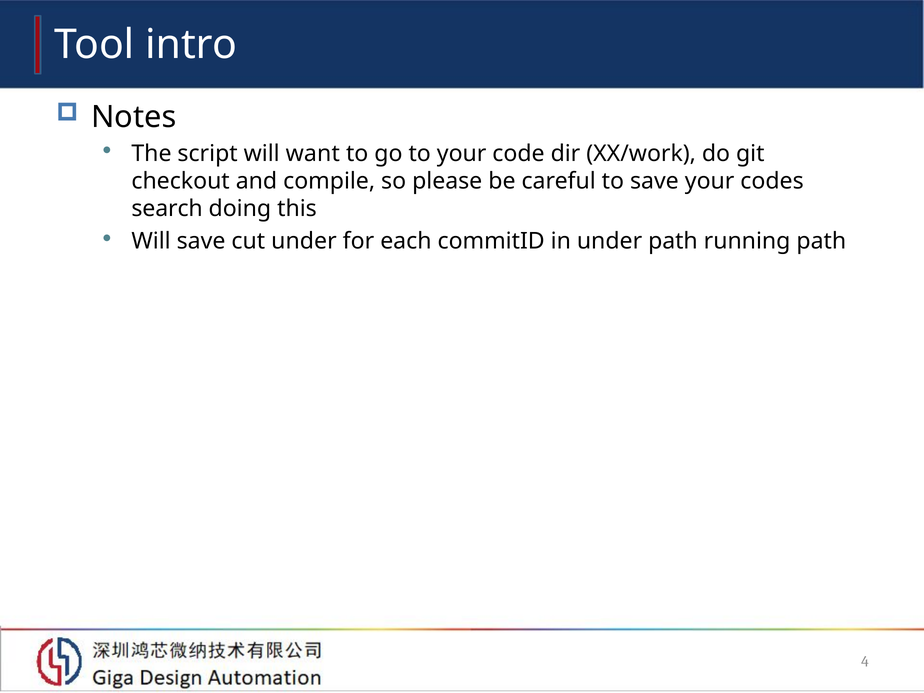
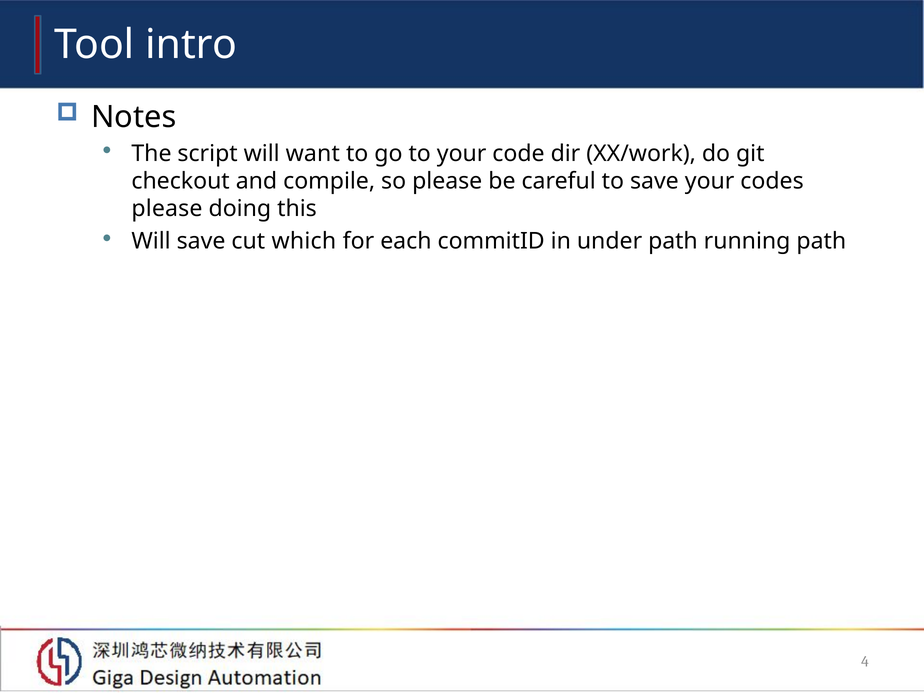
search at (167, 209): search -> please
cut under: under -> which
